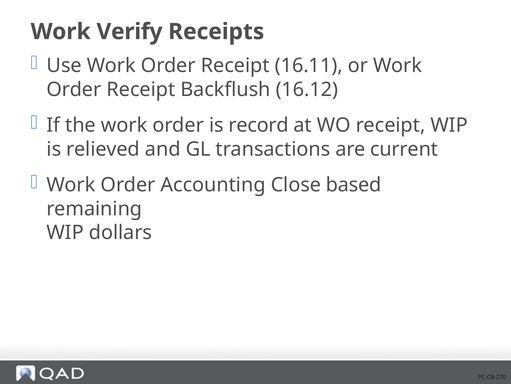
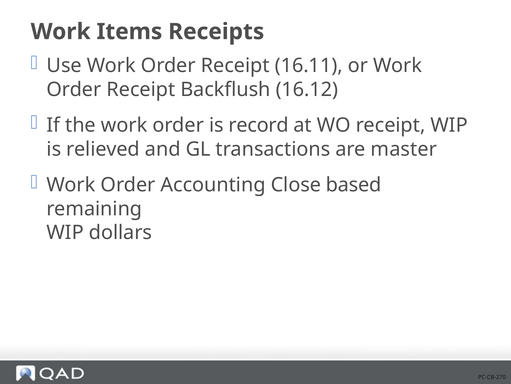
Verify: Verify -> Items
current: current -> master
